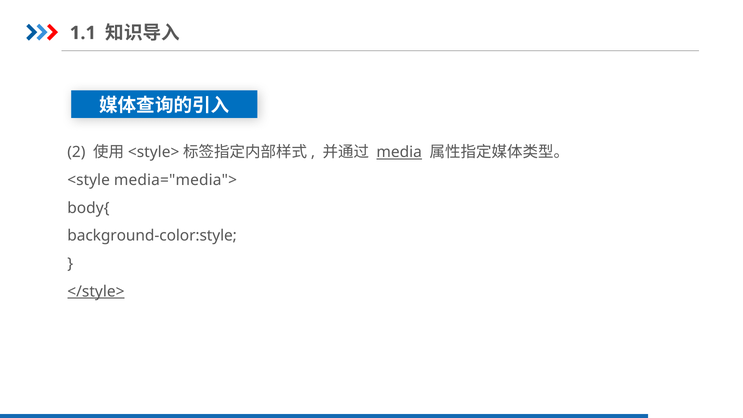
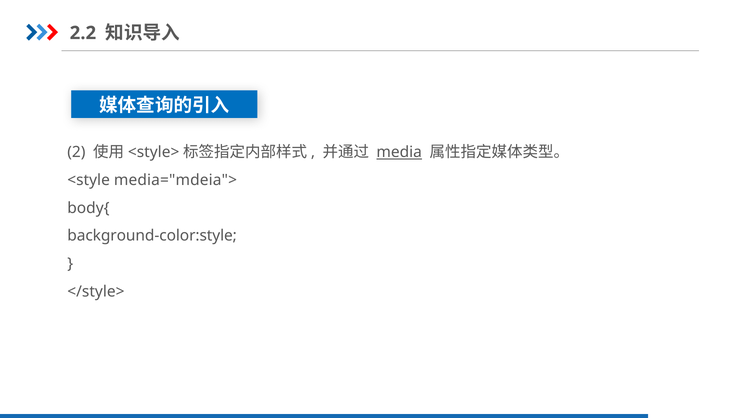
1.1: 1.1 -> 2.2
media="media">: media="media"> -> media="mdeia">
</style> underline: present -> none
